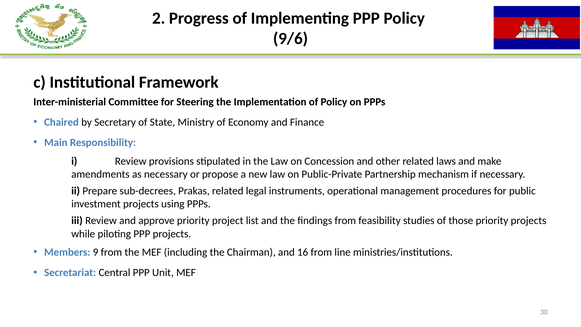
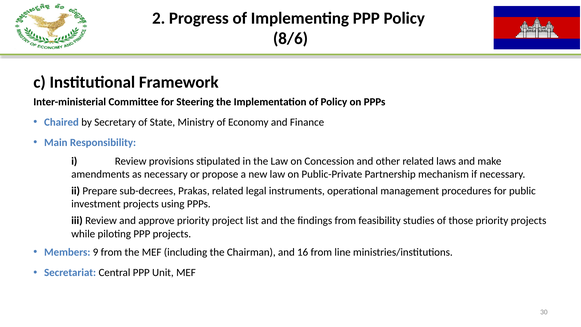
9/6: 9/6 -> 8/6
